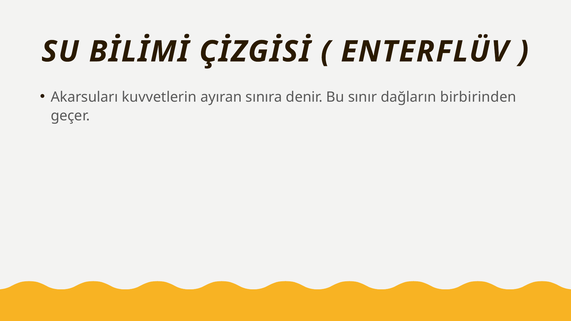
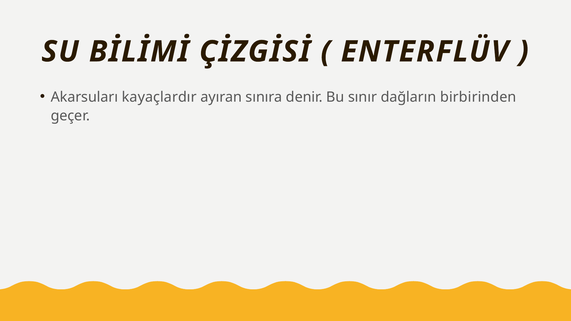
kuvvetlerin: kuvvetlerin -> kayaçlardır
